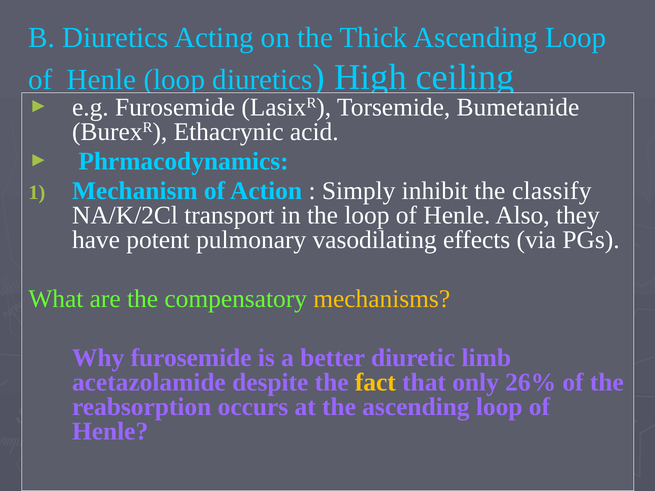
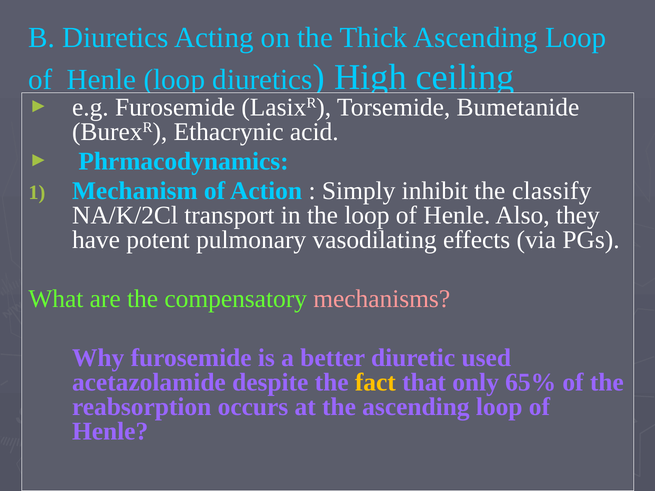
mechanisms colour: yellow -> pink
limb: limb -> used
26%: 26% -> 65%
